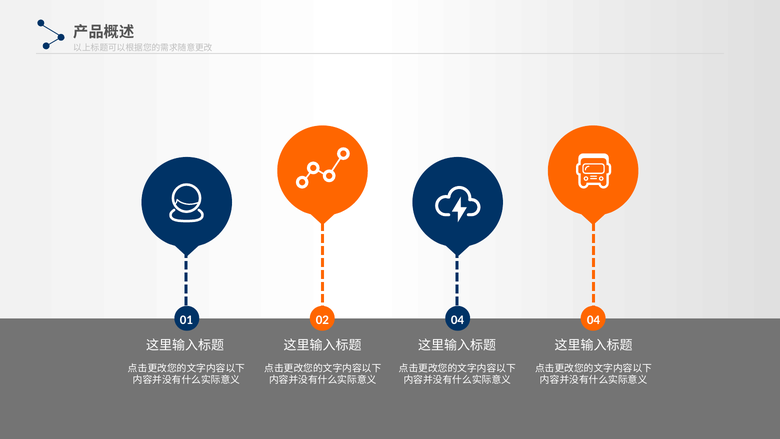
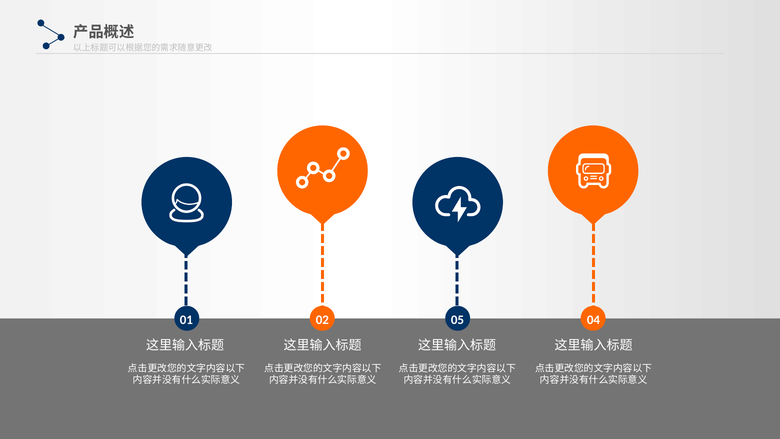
02 04: 04 -> 05
